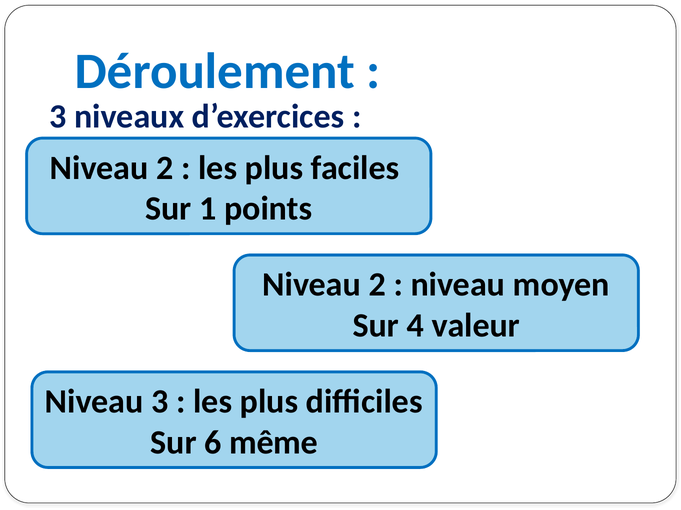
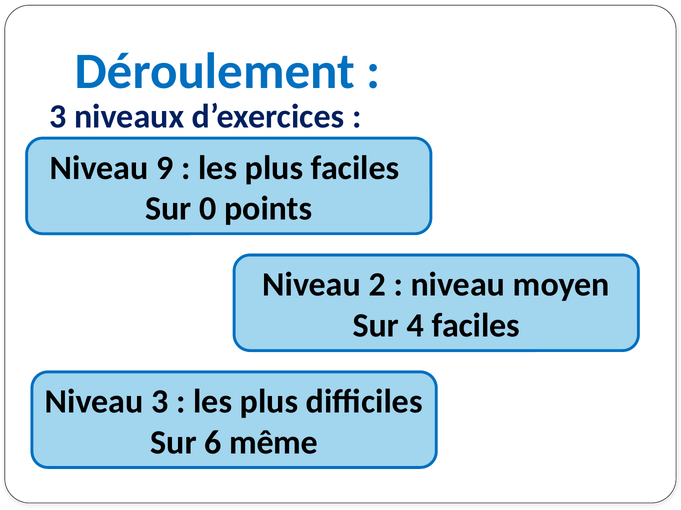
2 at (165, 168): 2 -> 9
1: 1 -> 0
4 valeur: valeur -> faciles
